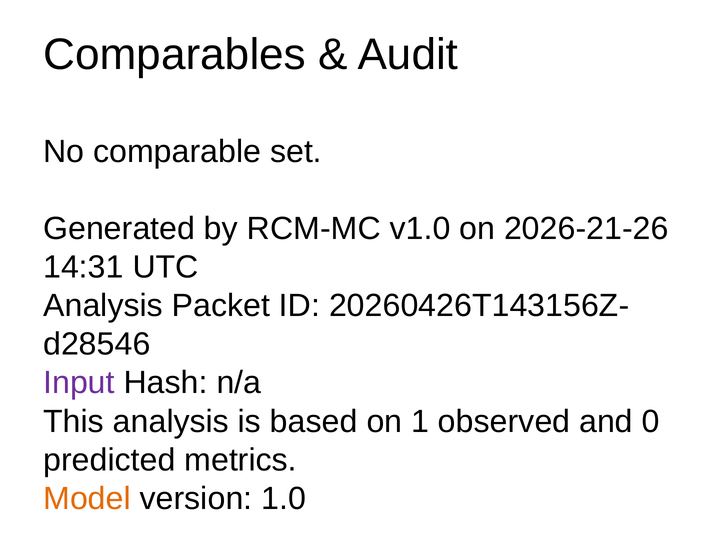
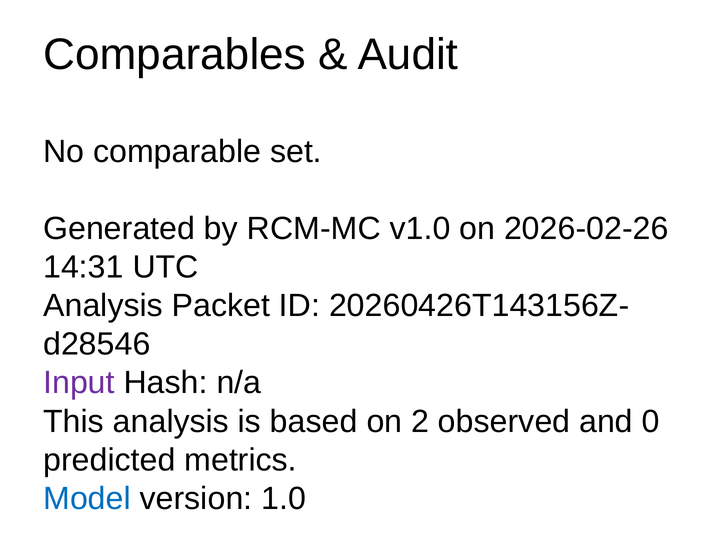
2026-21-26: 2026-21-26 -> 2026-02-26
1: 1 -> 2
Model colour: orange -> blue
